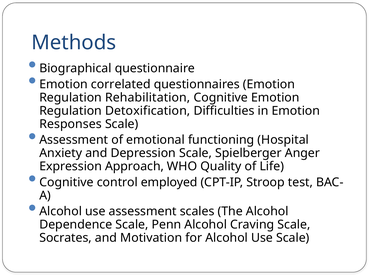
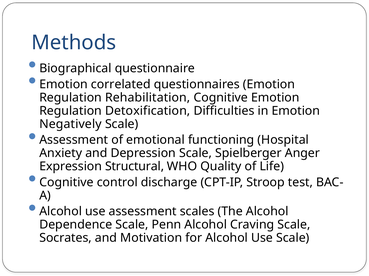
Responses: Responses -> Negatively
Approach: Approach -> Structural
employed: employed -> discharge
